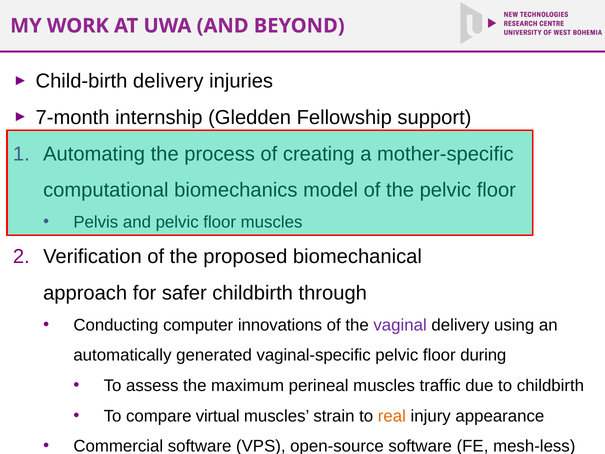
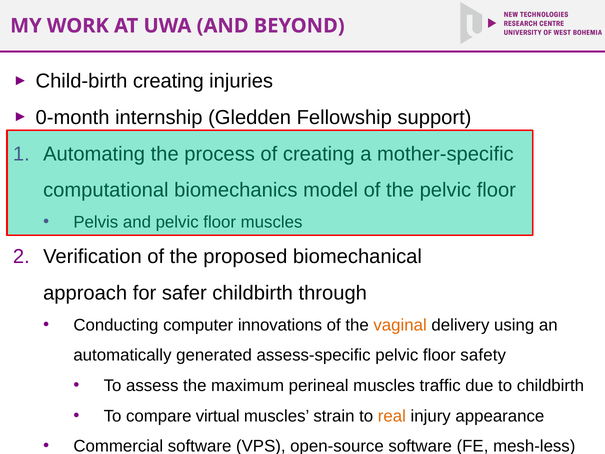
Child-birth delivery: delivery -> creating
7-month: 7-month -> 0-month
vaginal colour: purple -> orange
vaginal-specific: vaginal-specific -> assess-specific
during: during -> safety
